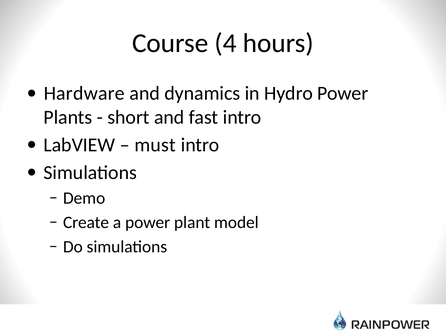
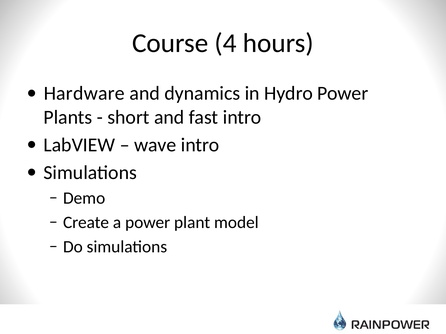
must: must -> wave
